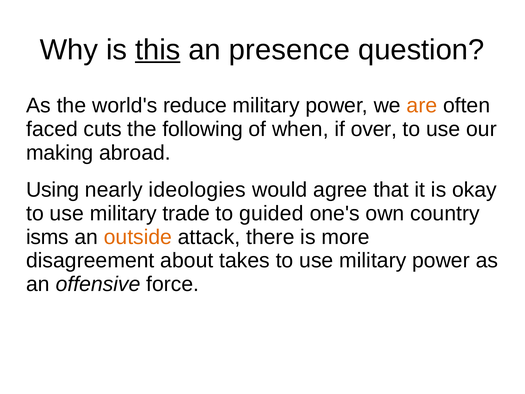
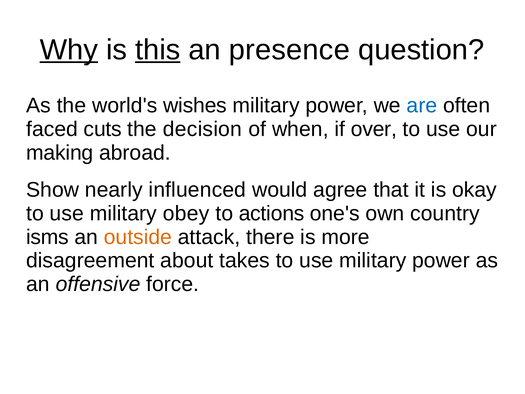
Why underline: none -> present
reduce: reduce -> wishes
are colour: orange -> blue
following: following -> decision
Using: Using -> Show
ideologies: ideologies -> influenced
trade: trade -> obey
guided: guided -> actions
